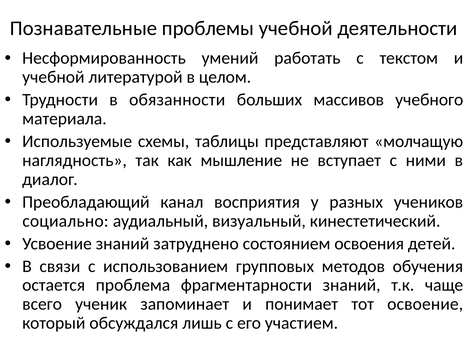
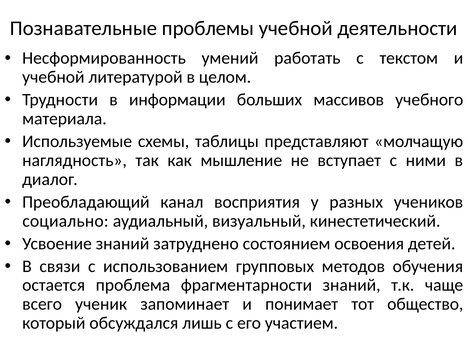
обязанности: обязанности -> информации
освоение: освоение -> общество
